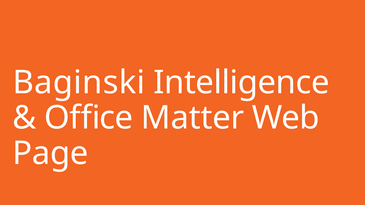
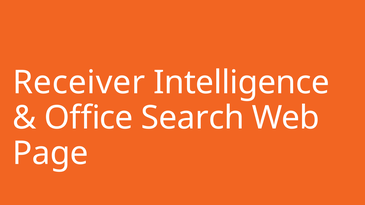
Baginski: Baginski -> Receiver
Matter: Matter -> Search
